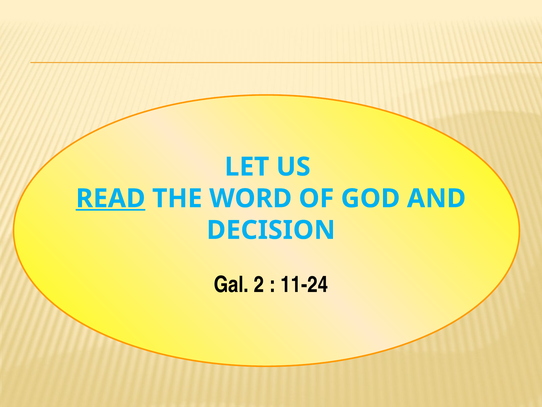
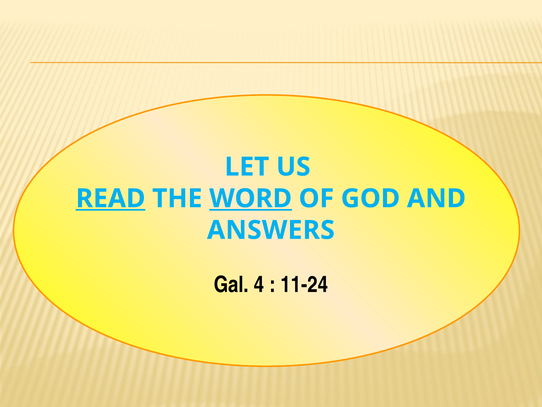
WORD underline: none -> present
DECISION: DECISION -> ANSWERS
2: 2 -> 4
